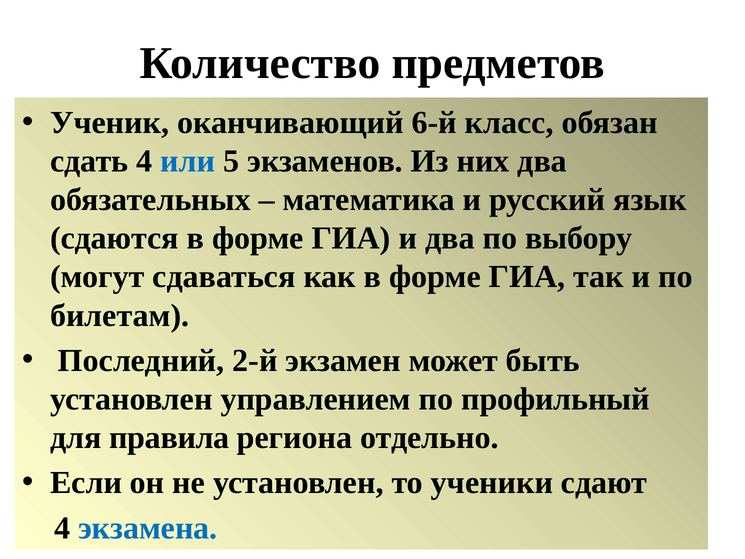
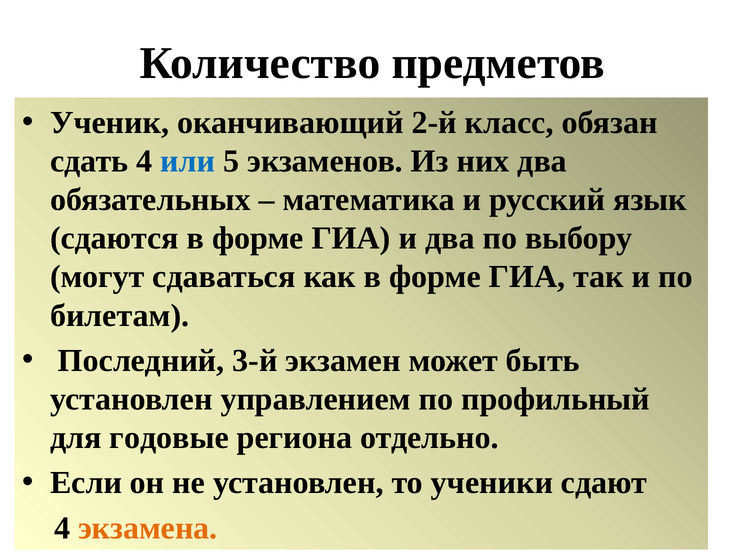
6-й: 6-й -> 2-й
2-й: 2-й -> 3-й
правила: правила -> годовые
экзамена colour: blue -> orange
